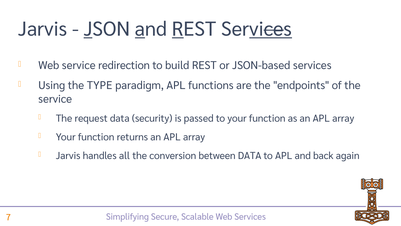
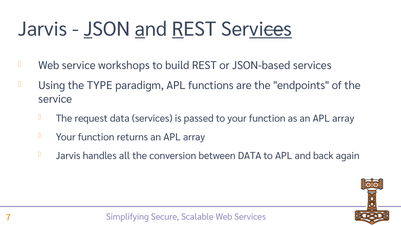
redirection: redirection -> workshops
data security: security -> services
